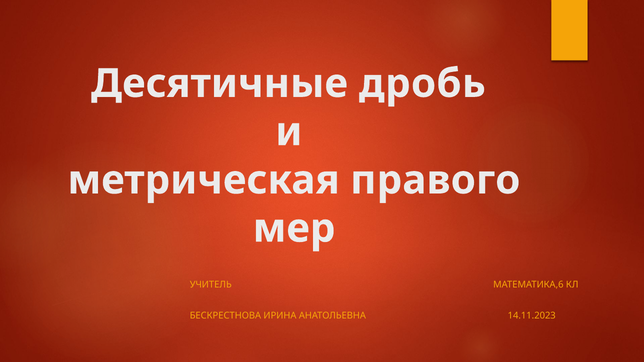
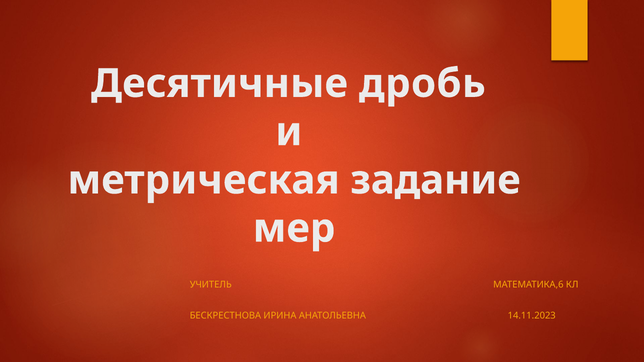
правого: правого -> задание
